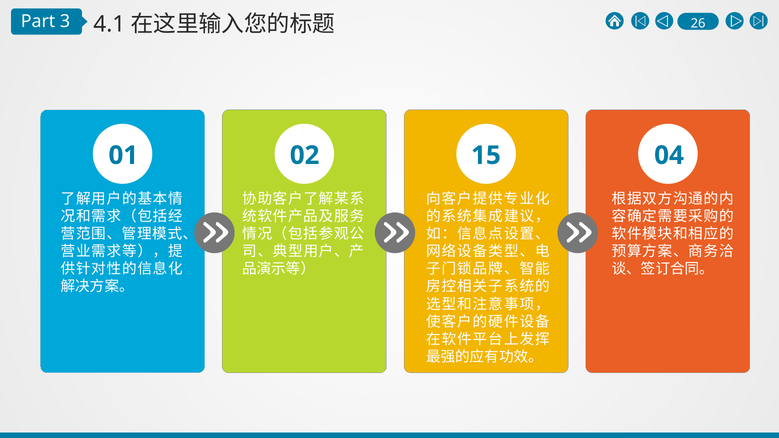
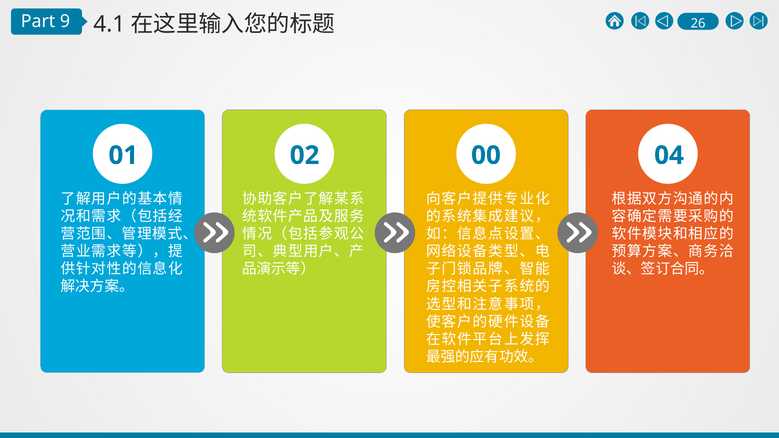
3: 3 -> 9
15: 15 -> 00
